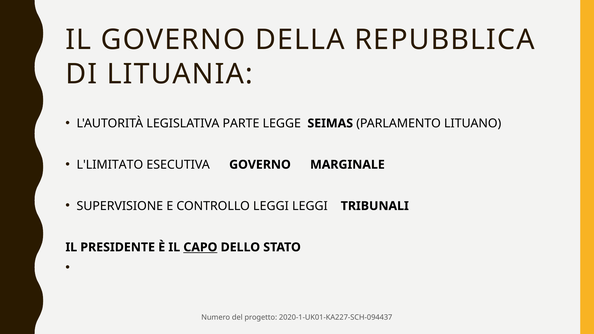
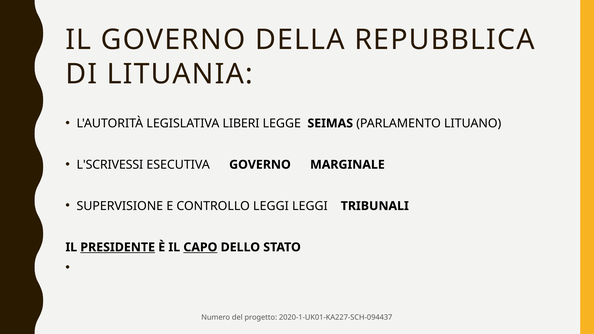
PARTE: PARTE -> LIBERI
L'LIMITATO: L'LIMITATO -> L'SCRIVESSI
PRESIDENTE underline: none -> present
